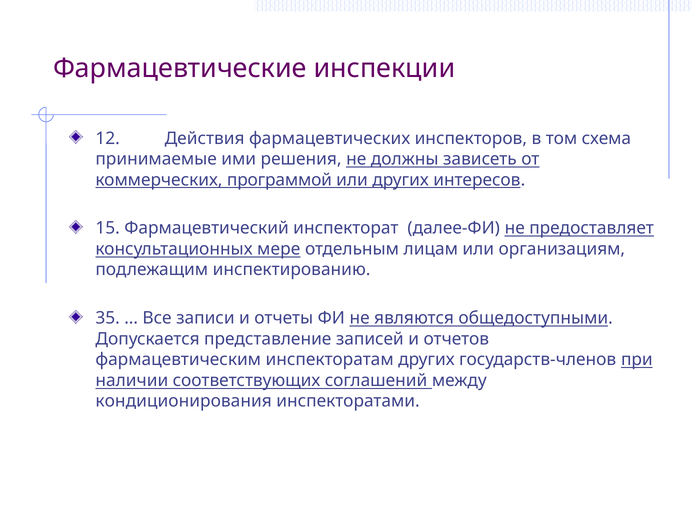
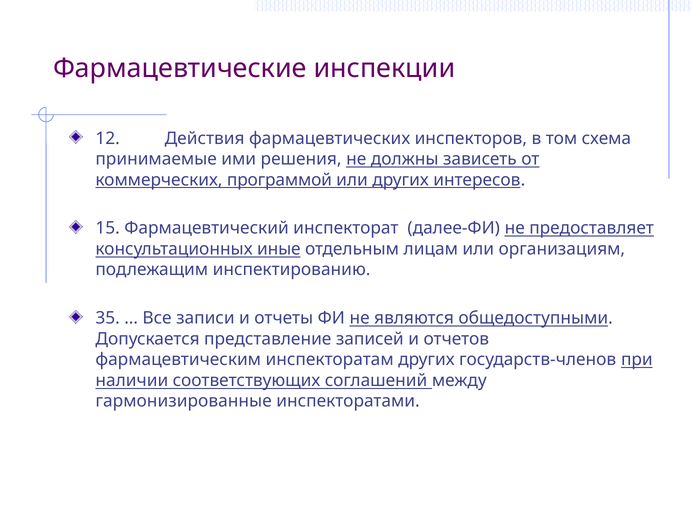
мере: мере -> иные
кондиционирования: кондиционирования -> гармонизированные
